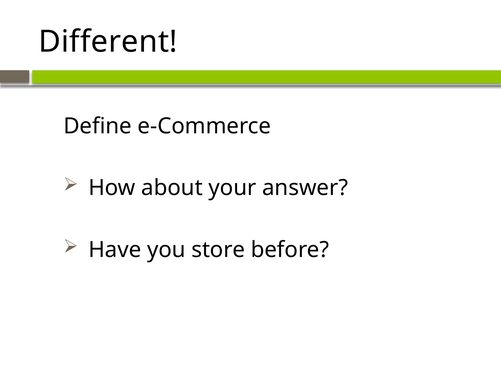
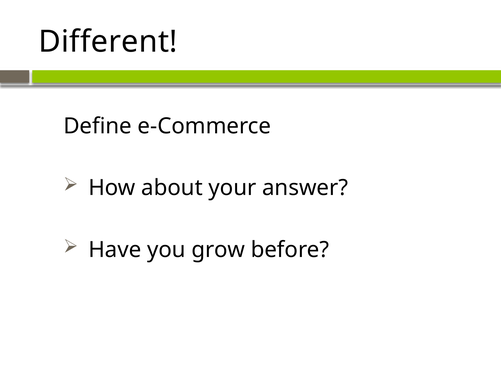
store: store -> grow
